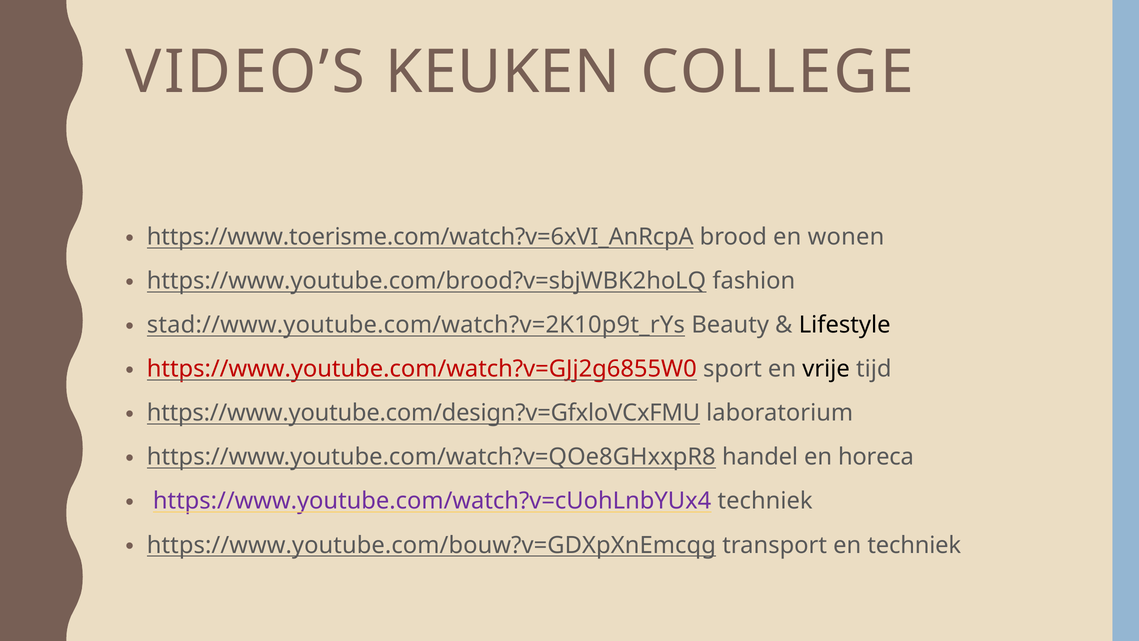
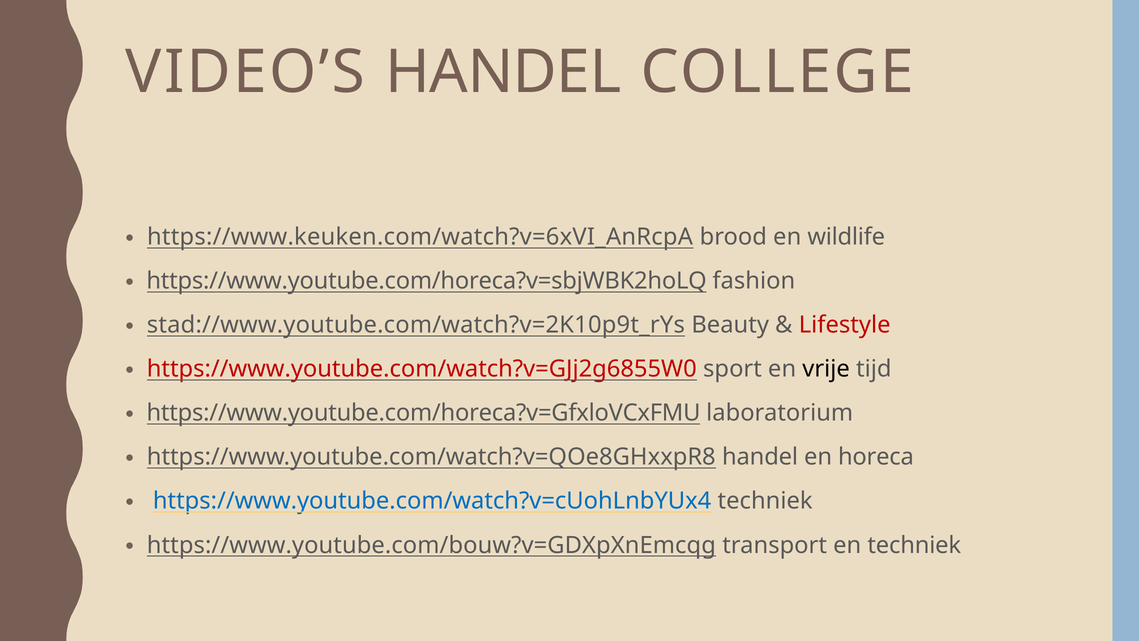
VIDEO’S KEUKEN: KEUKEN -> HANDEL
https://www.toerisme.com/watch?v=6xVI_AnRcpA: https://www.toerisme.com/watch?v=6xVI_AnRcpA -> https://www.keuken.com/watch?v=6xVI_AnRcpA
wonen: wonen -> wildlife
https://www.youtube.com/brood?v=sbjWBK2hoLQ: https://www.youtube.com/brood?v=sbjWBK2hoLQ -> https://www.youtube.com/horeca?v=sbjWBK2hoLQ
Lifestyle colour: black -> red
https://www.youtube.com/design?v=GfxloVCxFMU: https://www.youtube.com/design?v=GfxloVCxFMU -> https://www.youtube.com/horeca?v=GfxloVCxFMU
https://www.youtube.com/watch?v=cUohLnbYUx4 colour: purple -> blue
